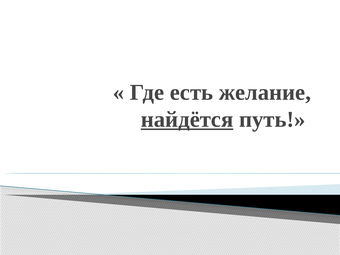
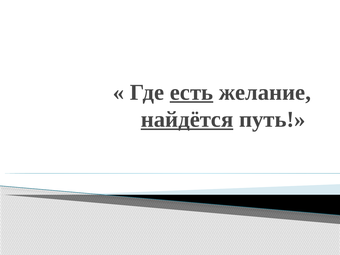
есть underline: none -> present
